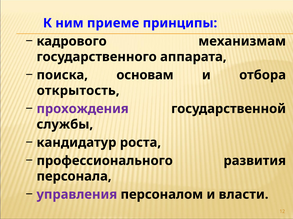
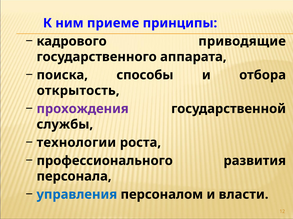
механизмам: механизмам -> приводящие
основам: основам -> способы
кандидатур: кандидатур -> технологии
управления colour: purple -> blue
